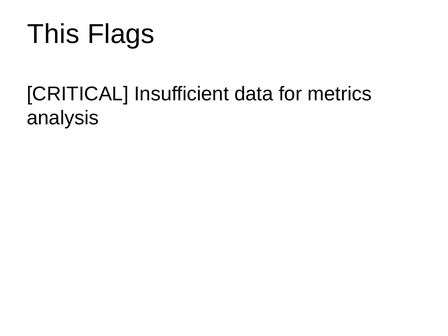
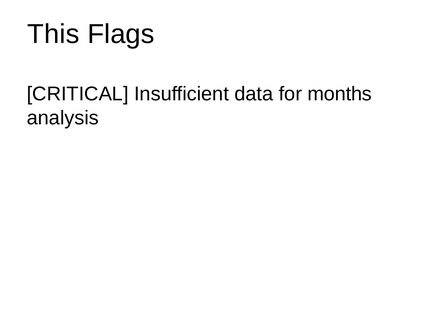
metrics: metrics -> months
